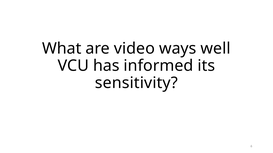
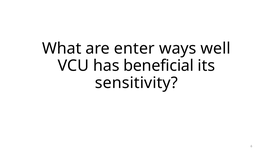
video: video -> enter
informed: informed -> beneficial
